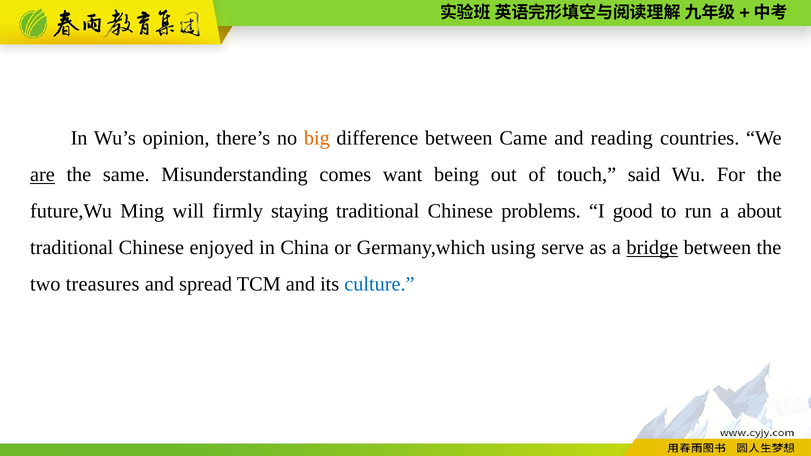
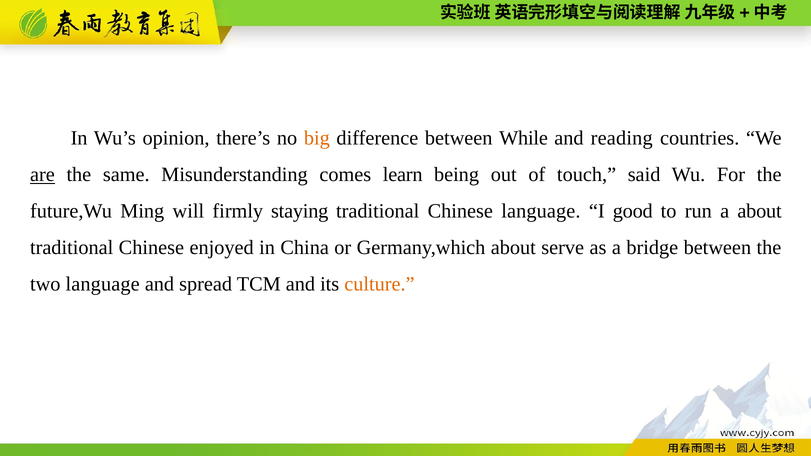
Came: Came -> While
want: want -> learn
Chinese problems: problems -> language
Germany,which using: using -> about
bridge underline: present -> none
two treasures: treasures -> language
culture colour: blue -> orange
